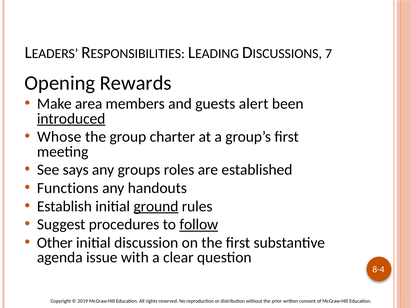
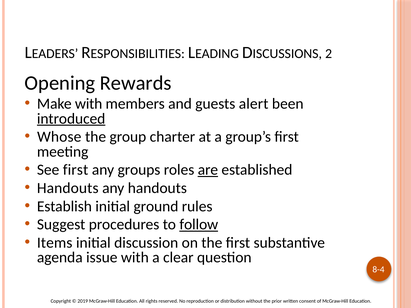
7: 7 -> 2
Make area: area -> with
See says: says -> first
are underline: none -> present
Functions at (68, 188): Functions -> Handouts
ground underline: present -> none
Other: Other -> Items
